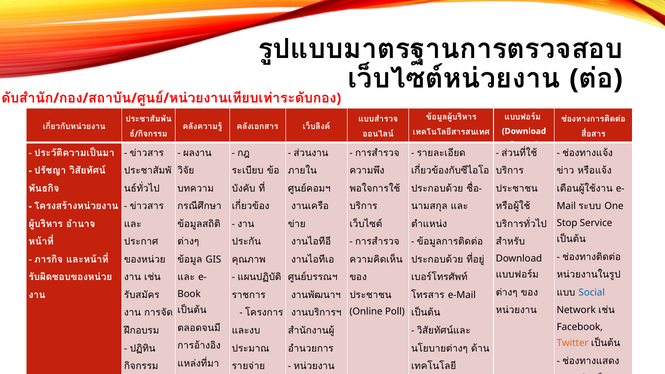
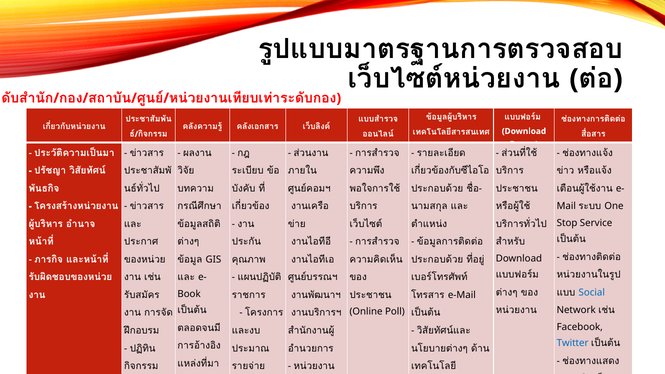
Twitter colour: orange -> blue
